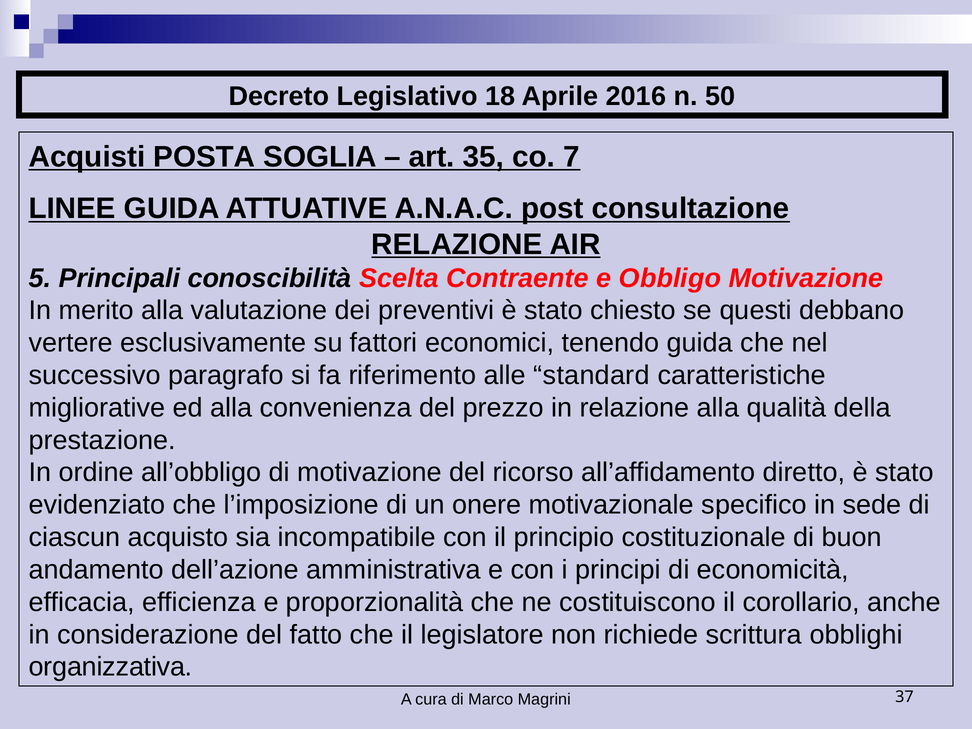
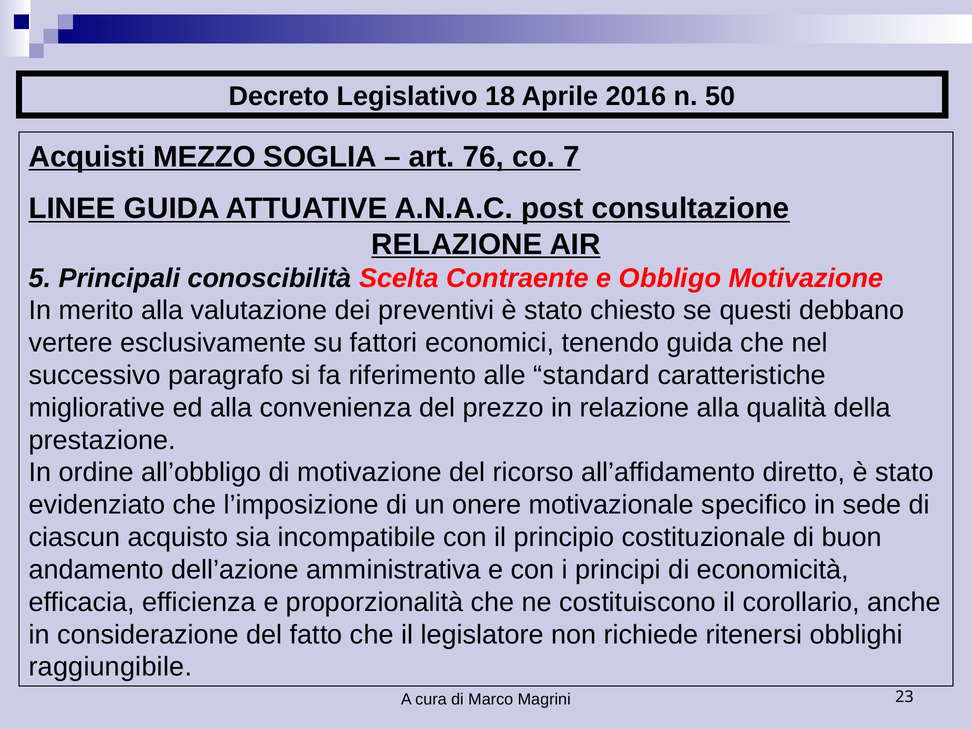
POSTA: POSTA -> MEZZO
35: 35 -> 76
scrittura: scrittura -> ritenersi
organizzativa: organizzativa -> raggiungibile
37: 37 -> 23
